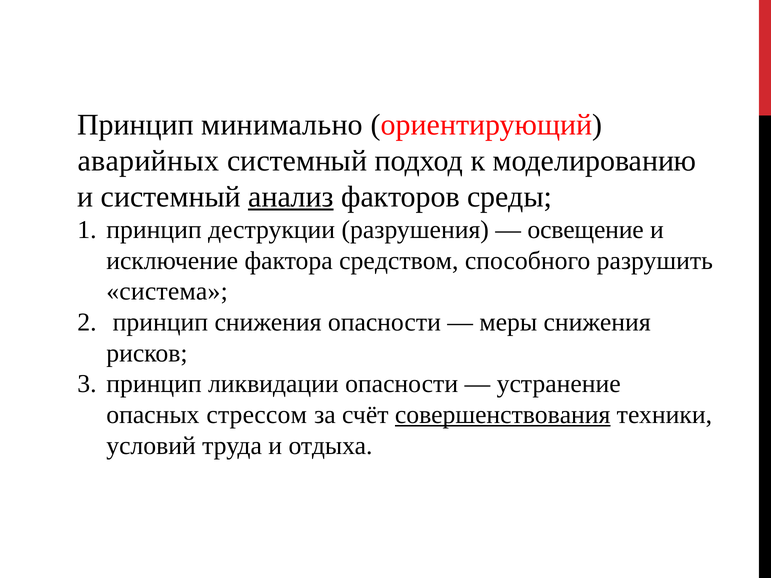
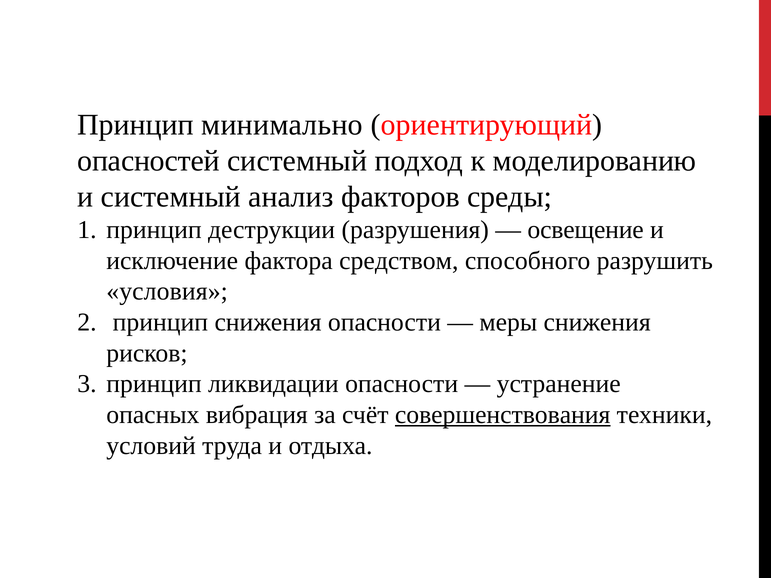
аварийных: аварийных -> опасностей
анализ underline: present -> none
система: система -> условия
стрессом: стрессом -> вибрация
